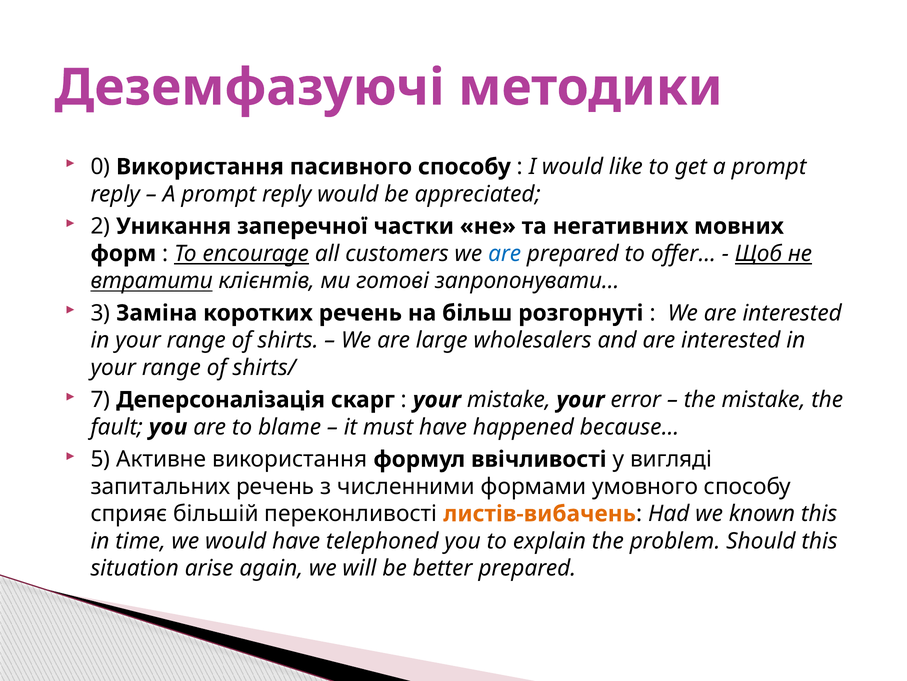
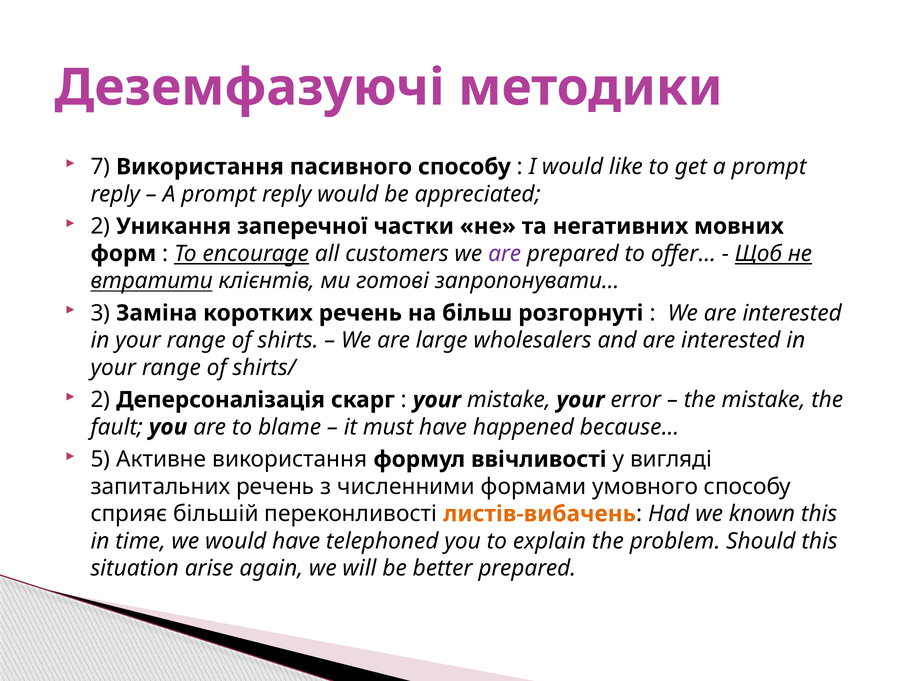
0: 0 -> 7
are at (505, 253) colour: blue -> purple
7 at (100, 399): 7 -> 2
